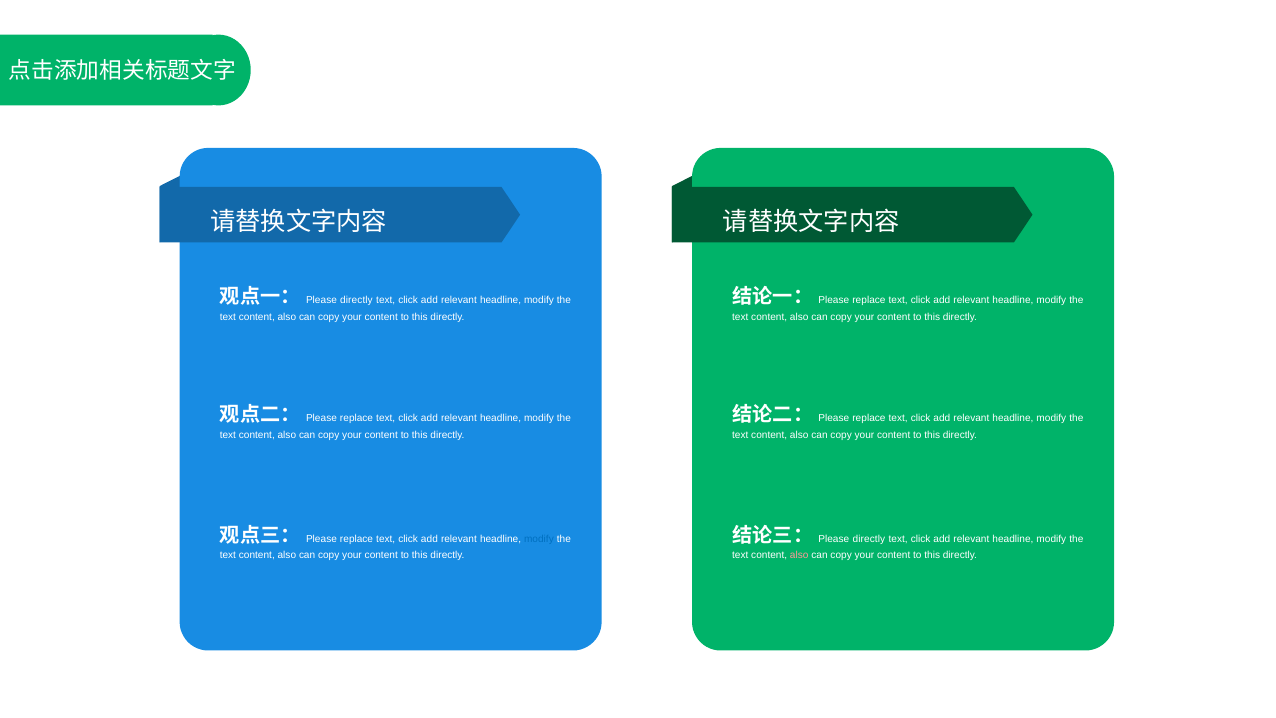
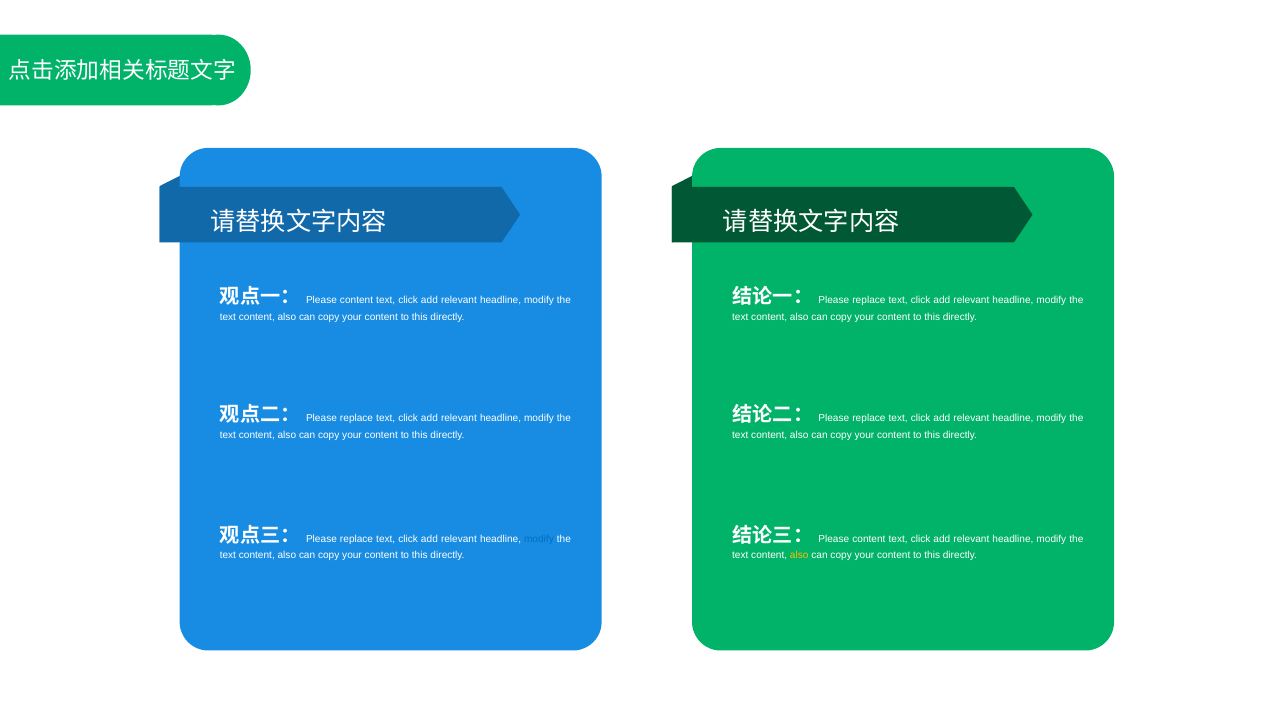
directly at (356, 300): directly -> content
directly at (869, 539): directly -> content
also at (799, 555) colour: pink -> yellow
